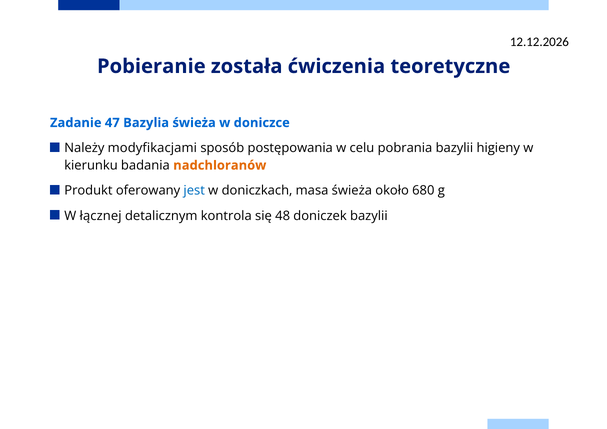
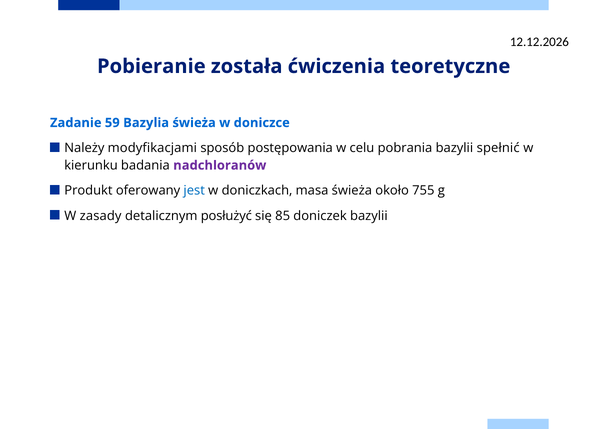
47: 47 -> 59
higieny: higieny -> spełnić
nadchloranów colour: orange -> purple
680: 680 -> 755
łącznej: łącznej -> zasady
kontrola: kontrola -> posłużyć
48: 48 -> 85
